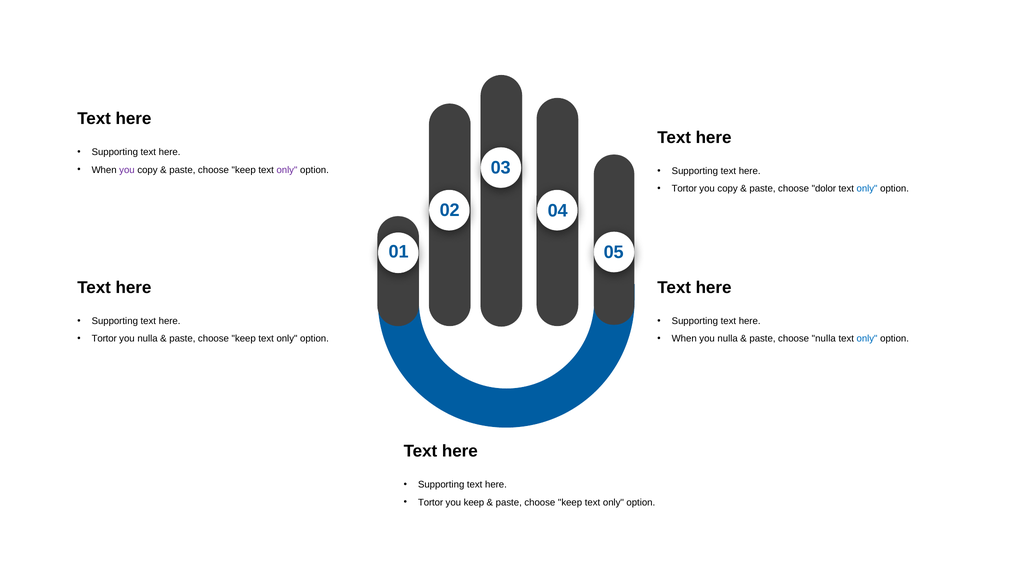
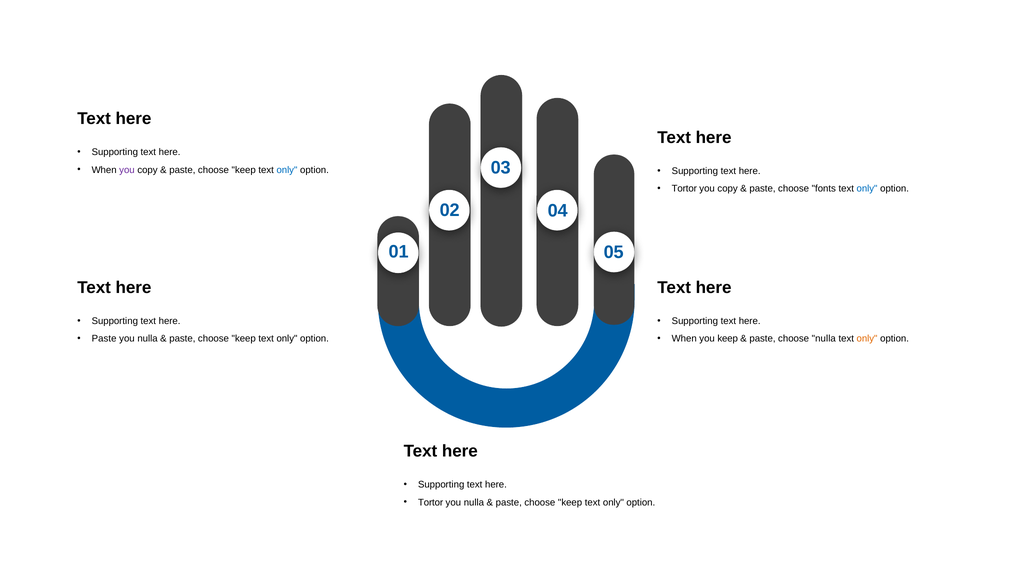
only at (287, 170) colour: purple -> blue
dolor: dolor -> fonts
Tortor at (104, 339): Tortor -> Paste
When you nulla: nulla -> keep
only at (867, 339) colour: blue -> orange
keep at (474, 502): keep -> nulla
